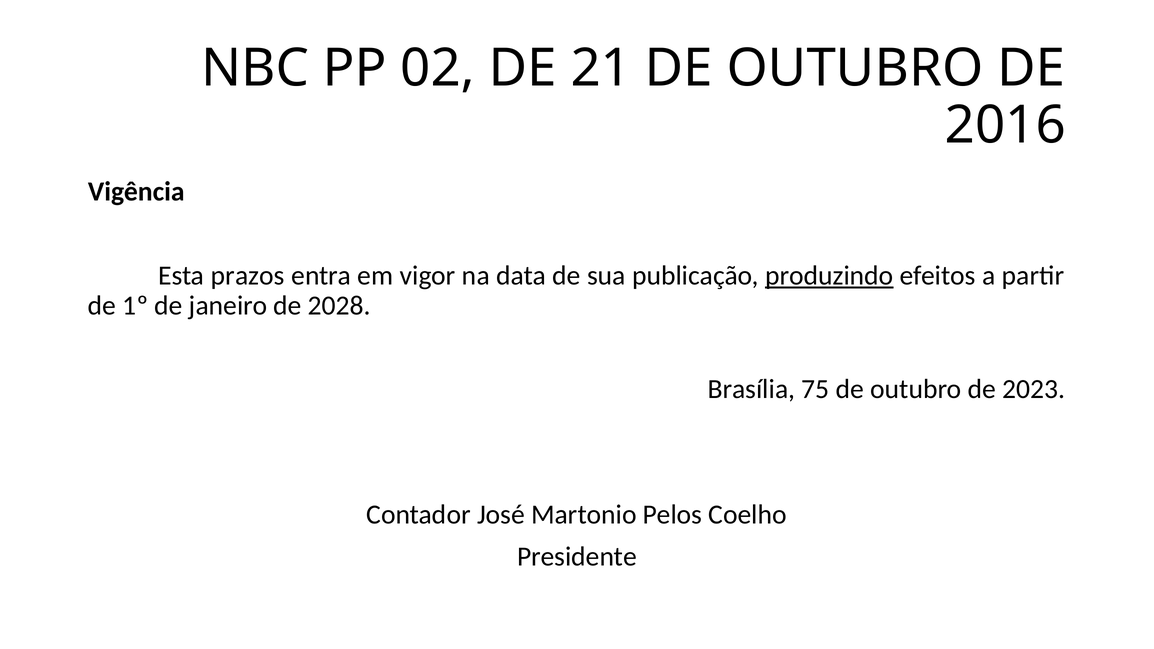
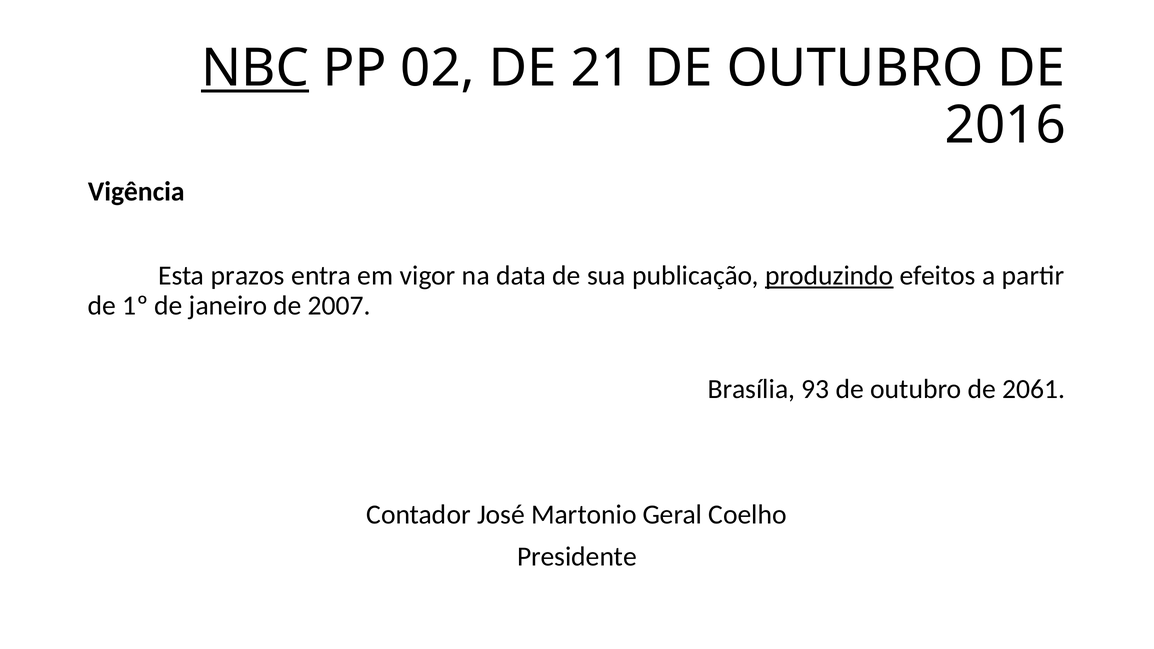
NBC underline: none -> present
2028: 2028 -> 2007
75: 75 -> 93
2023: 2023 -> 2061
Pelos: Pelos -> Geral
